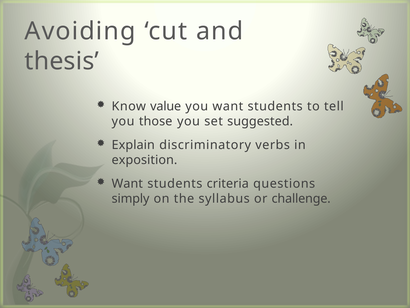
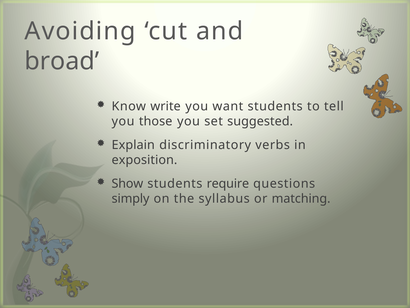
thesis: thesis -> broad
value: value -> write
Want at (127, 183): Want -> Show
criteria: criteria -> require
challenge: challenge -> matching
